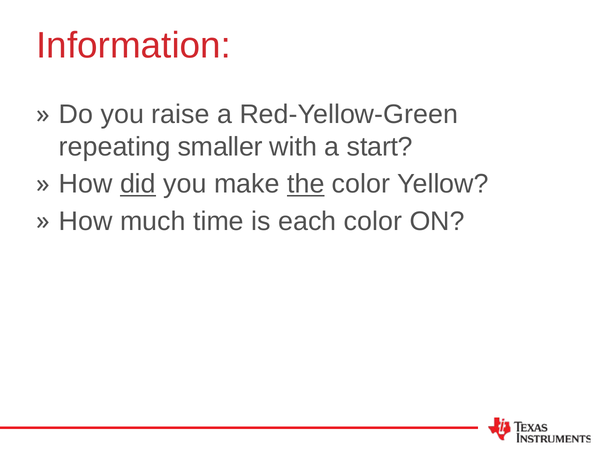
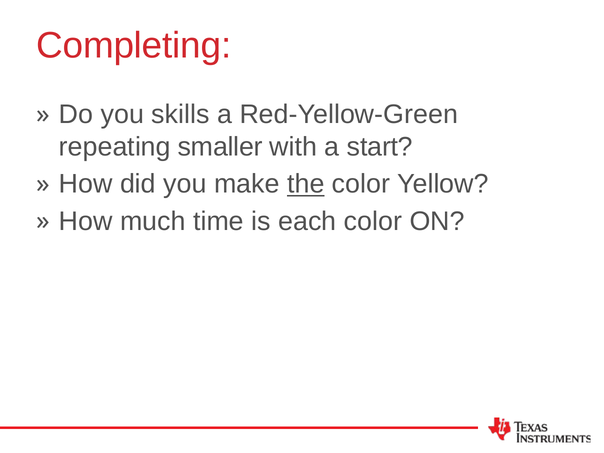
Information: Information -> Completing
raise: raise -> skills
did underline: present -> none
